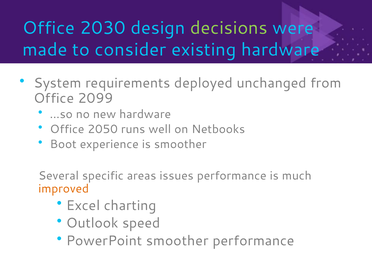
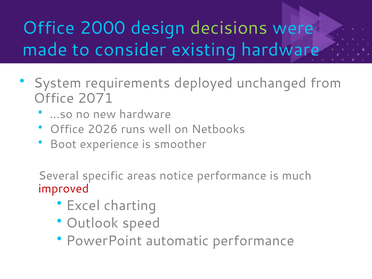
2030: 2030 -> 2000
2099: 2099 -> 2071
2050: 2050 -> 2026
issues: issues -> notice
improved colour: orange -> red
PowerPoint smoother: smoother -> automatic
